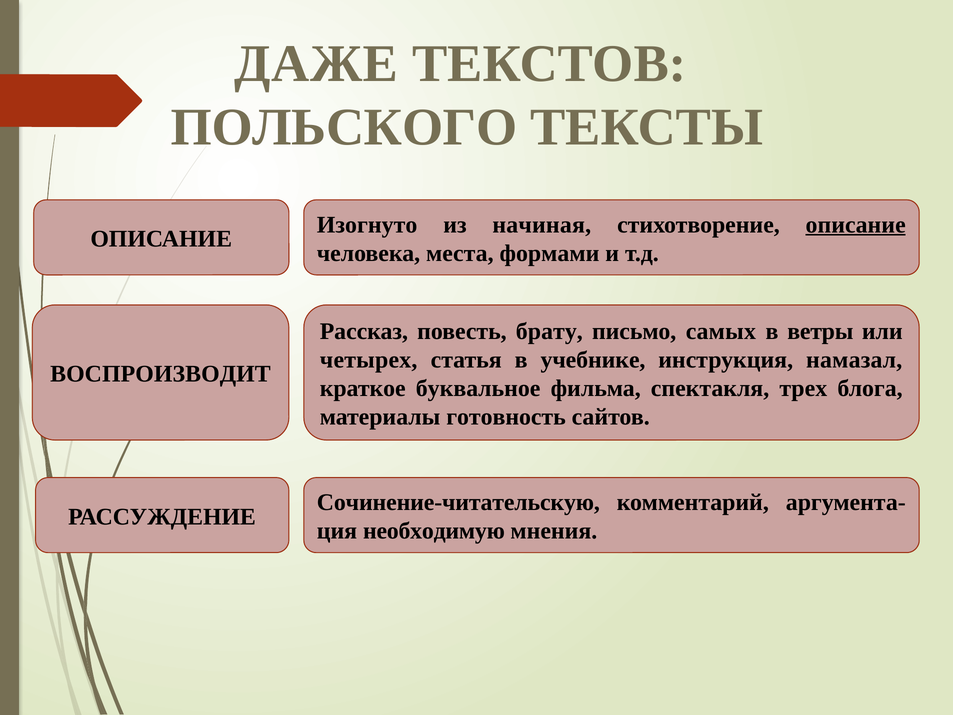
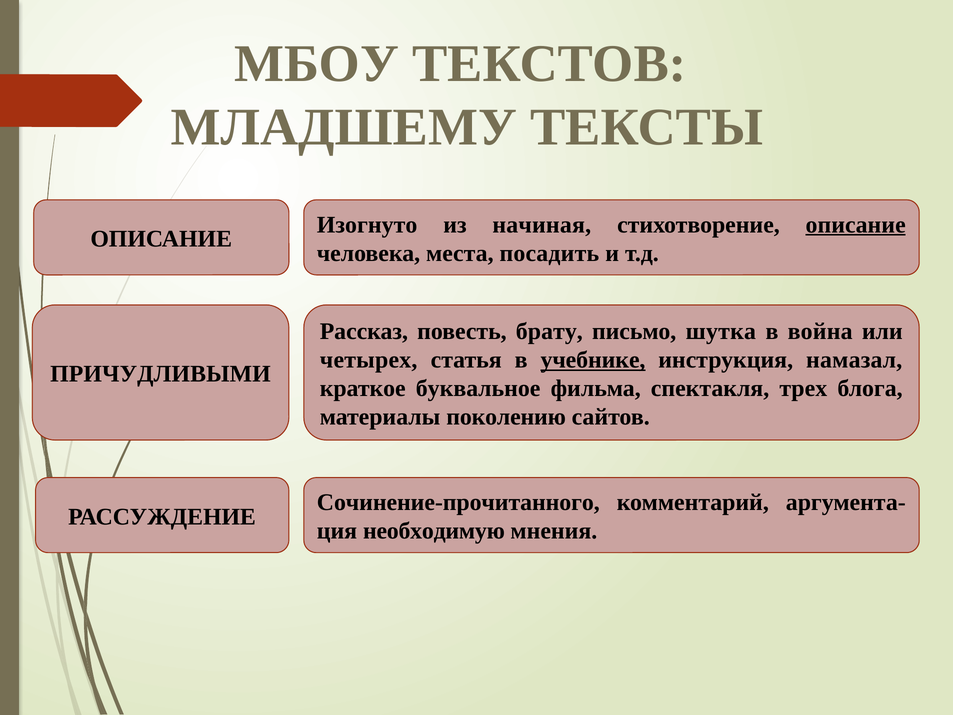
ДАЖЕ: ДАЖЕ -> МБОУ
ПОЛЬСКОГО: ПОЛЬСКОГО -> МЛАДШЕМУ
формами: формами -> посадить
самых: самых -> шутка
ветры: ветры -> война
учебнике underline: none -> present
ВОСПРОИЗВОДИТ: ВОСПРОИЗВОДИТ -> ПРИЧУДЛИВЫМИ
готовность: готовность -> поколению
Сочинение-читательскую: Сочинение-читательскую -> Сочинение-прочитанного
